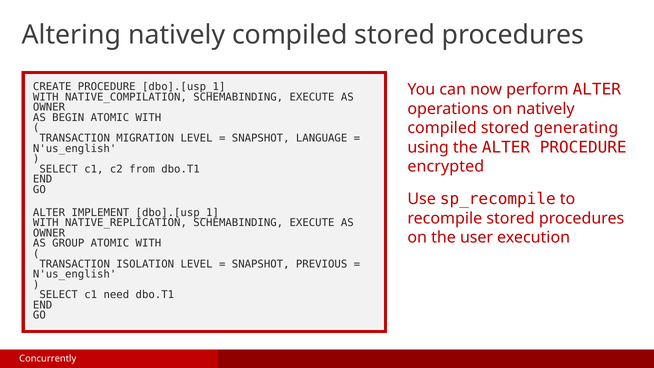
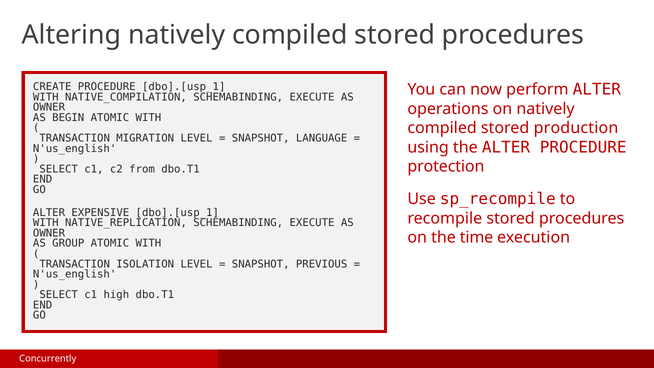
generating: generating -> production
encrypted: encrypted -> protection
IMPLEMENT: IMPLEMENT -> EXPENSIVE
user: user -> time
need: need -> high
